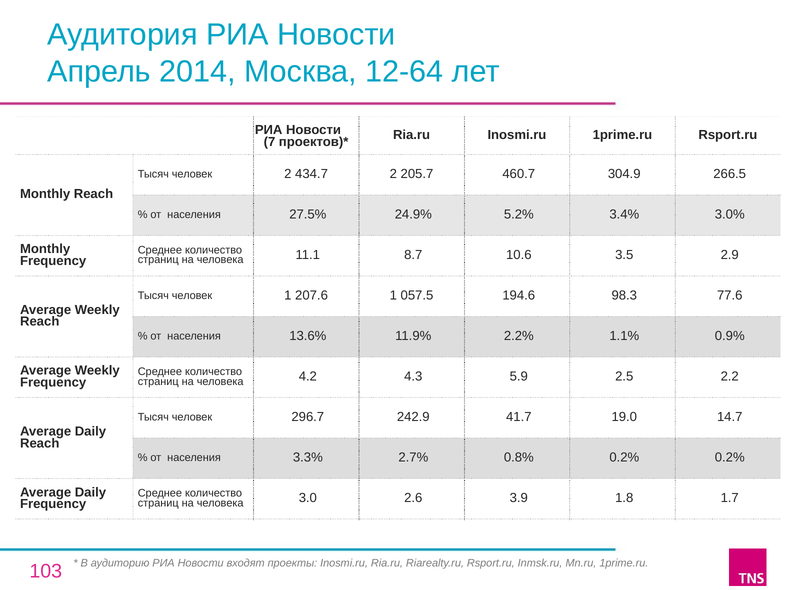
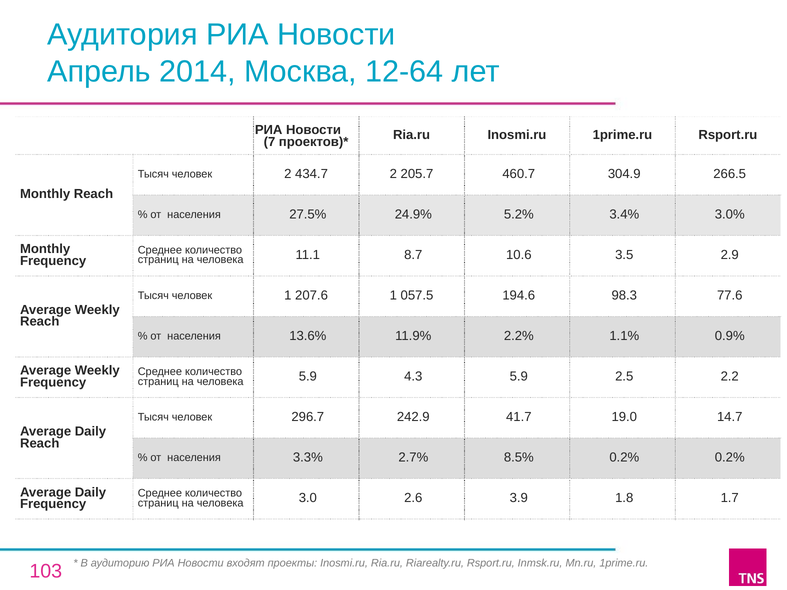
человека 4.2: 4.2 -> 5.9
0.8%: 0.8% -> 8.5%
